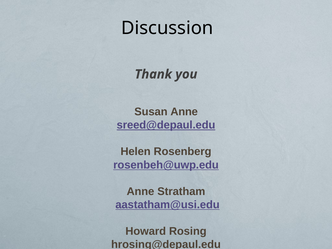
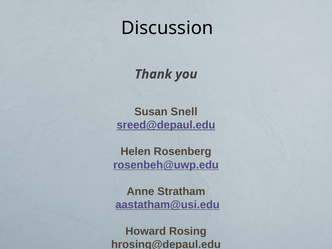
Susan Anne: Anne -> Snell
